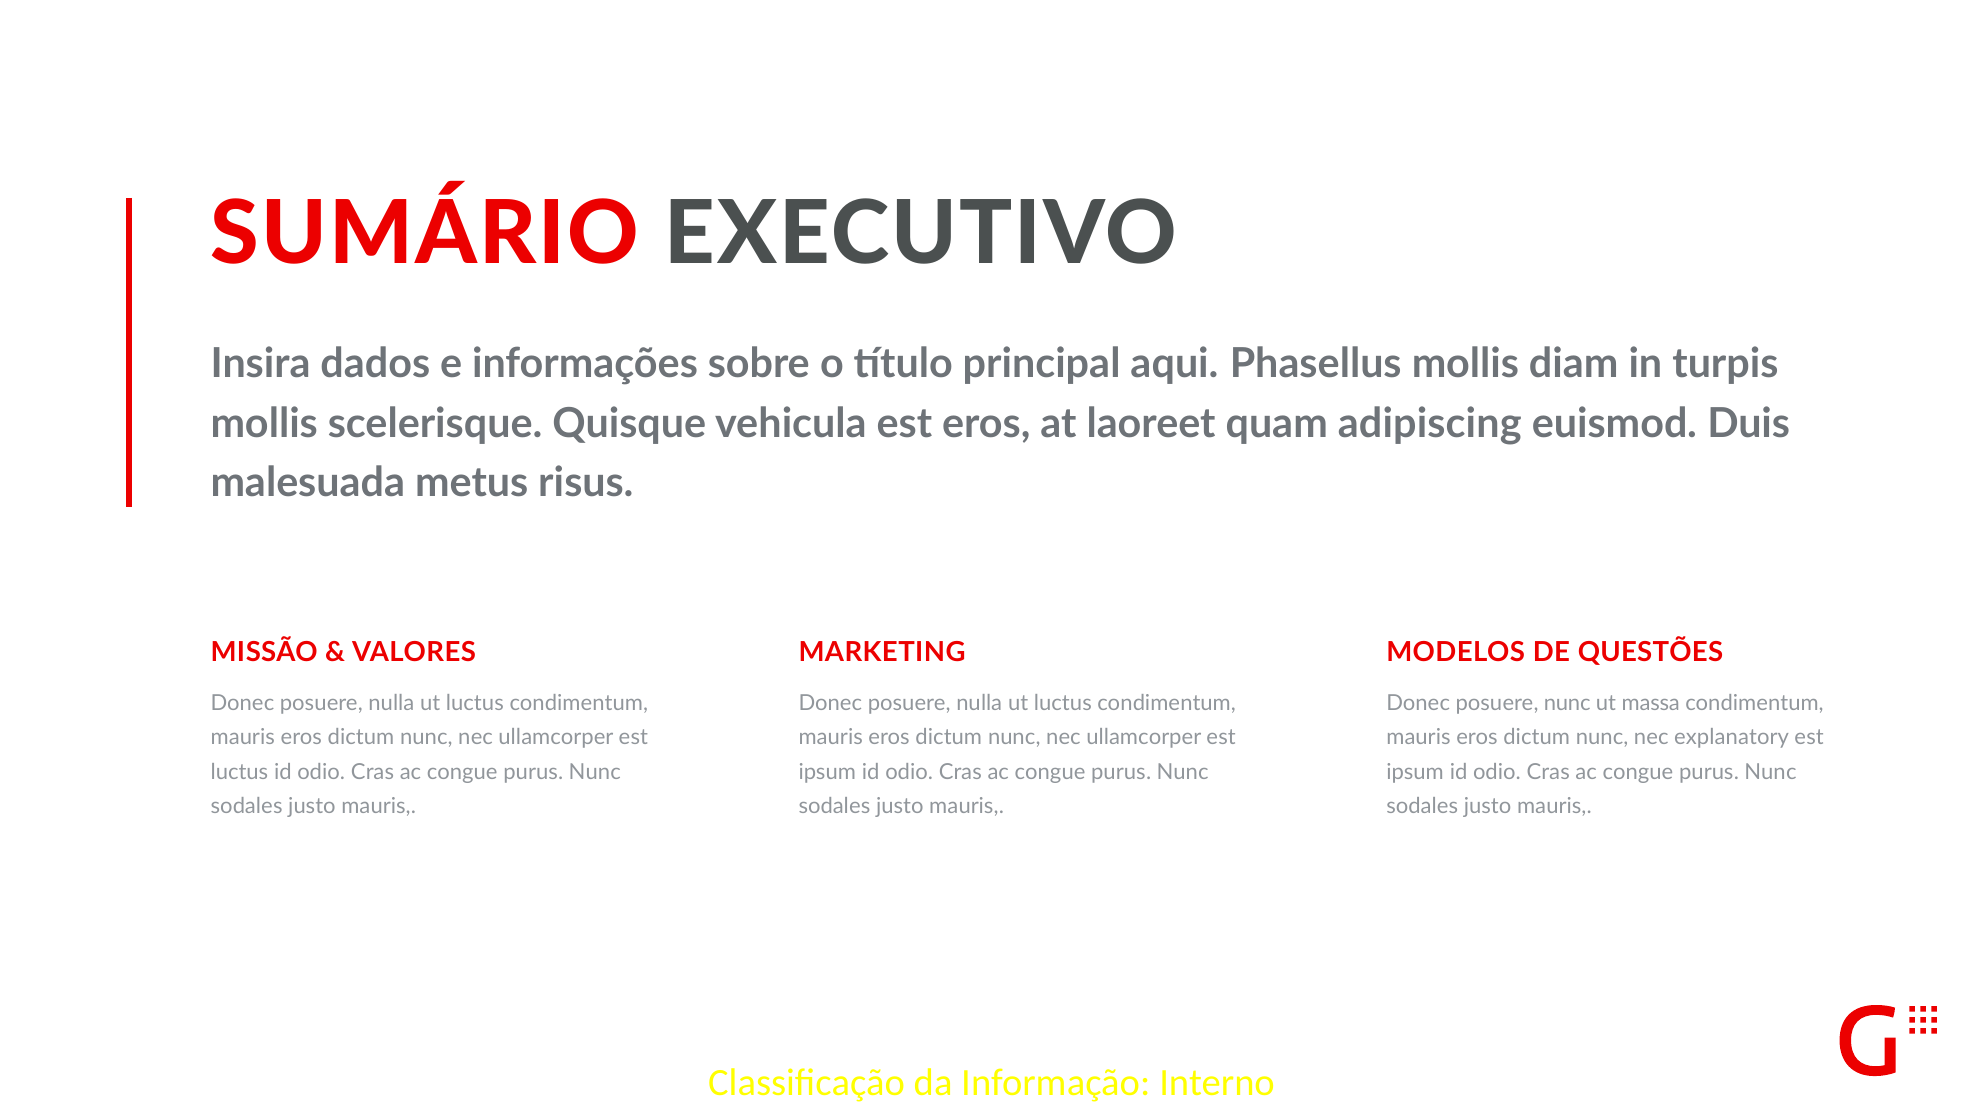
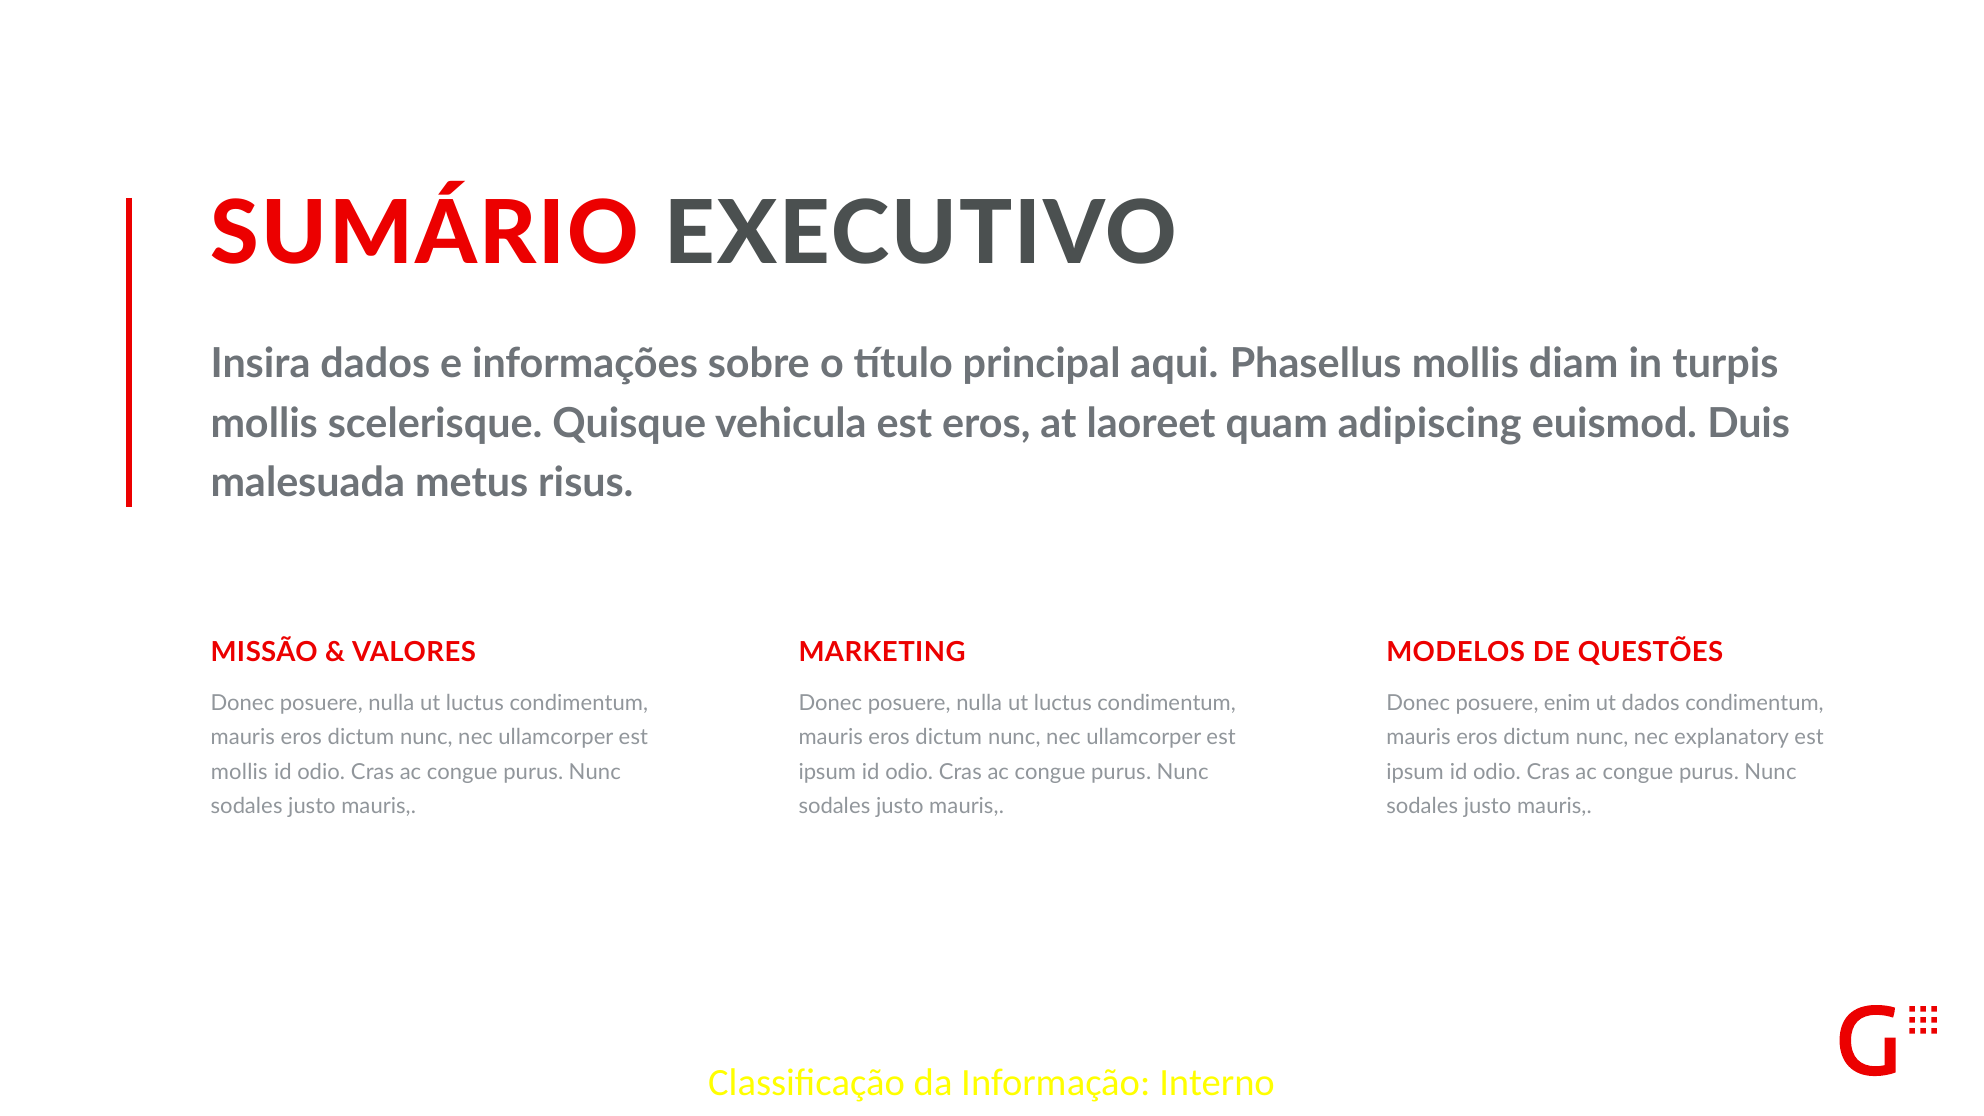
posuere nunc: nunc -> enim
ut massa: massa -> dados
luctus at (239, 772): luctus -> mollis
